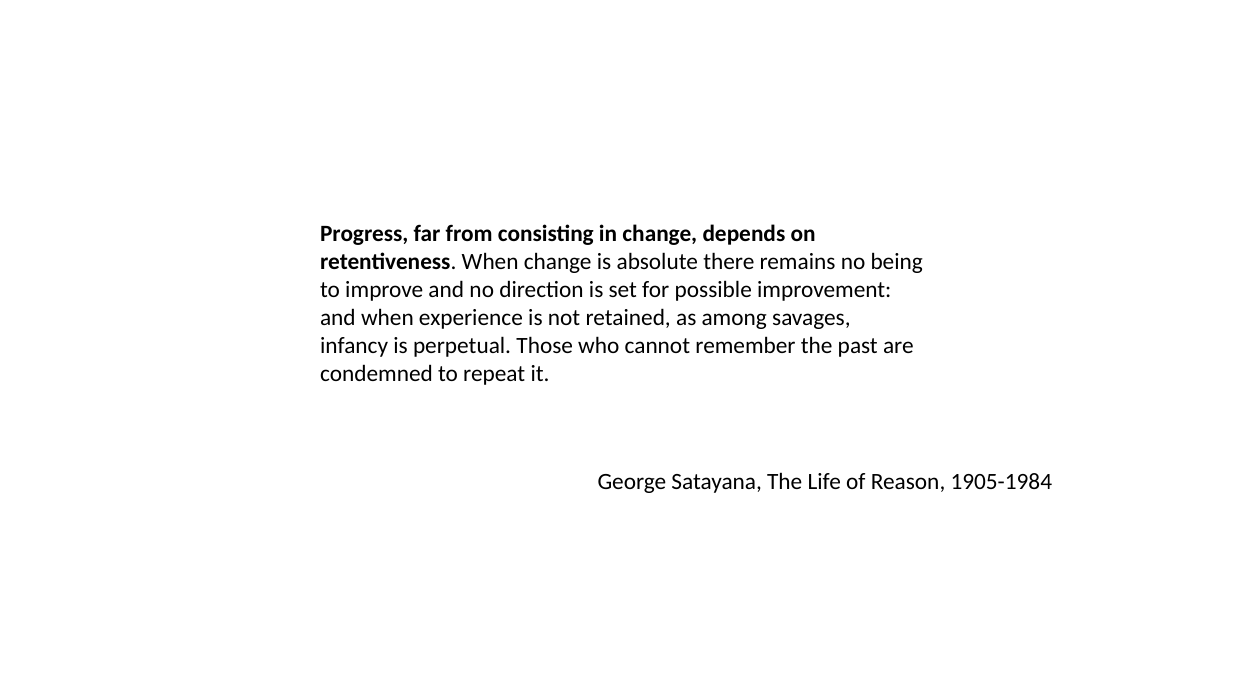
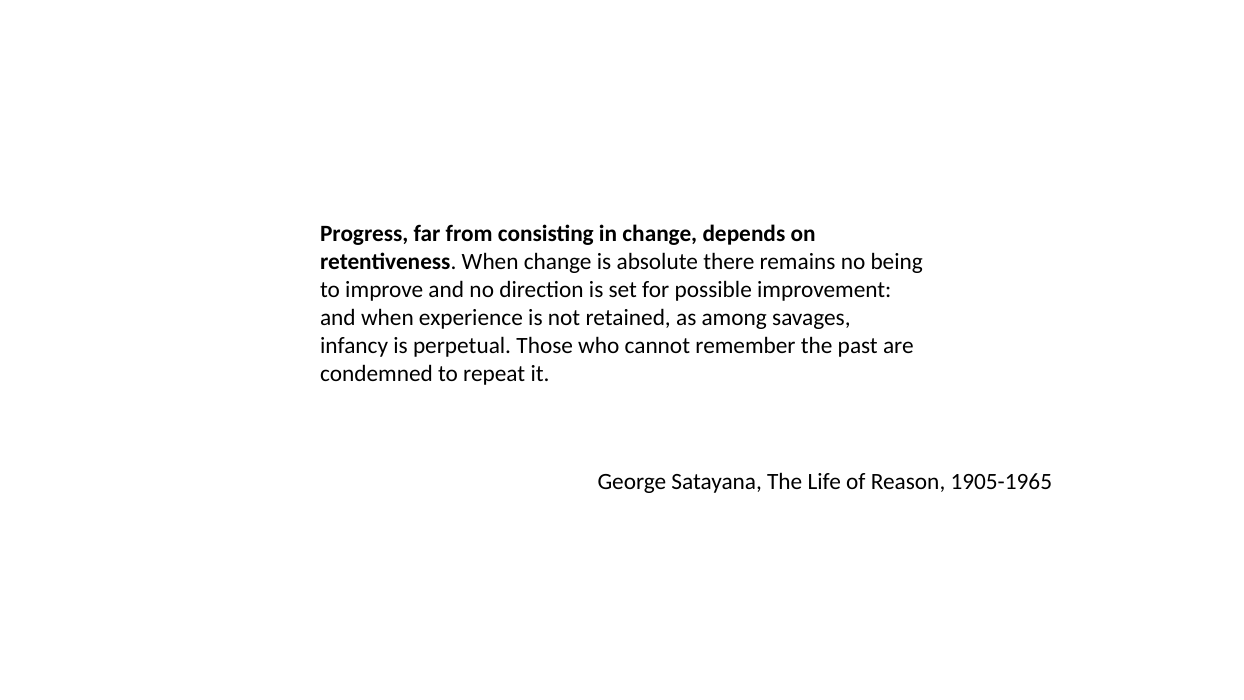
1905-1984: 1905-1984 -> 1905-1965
